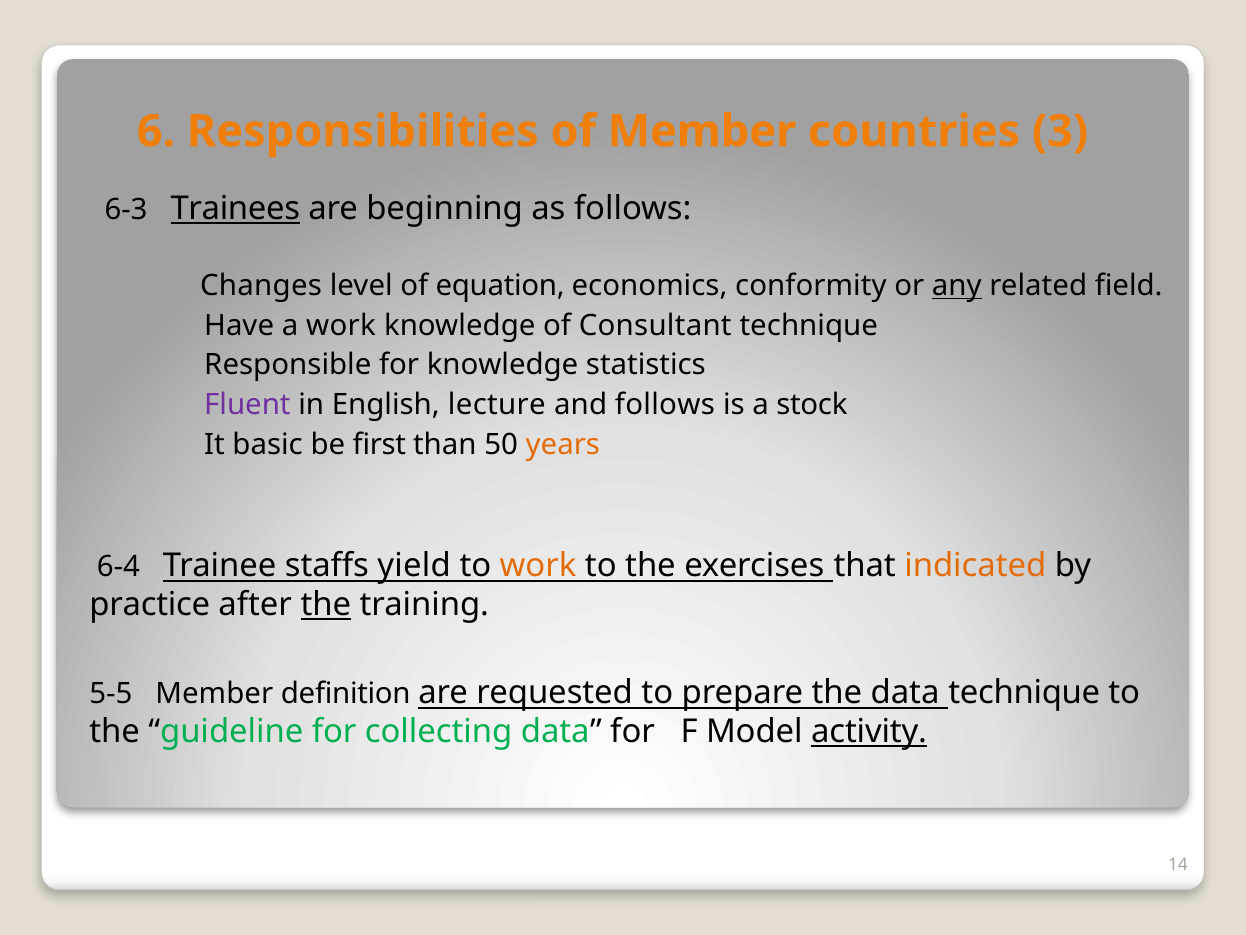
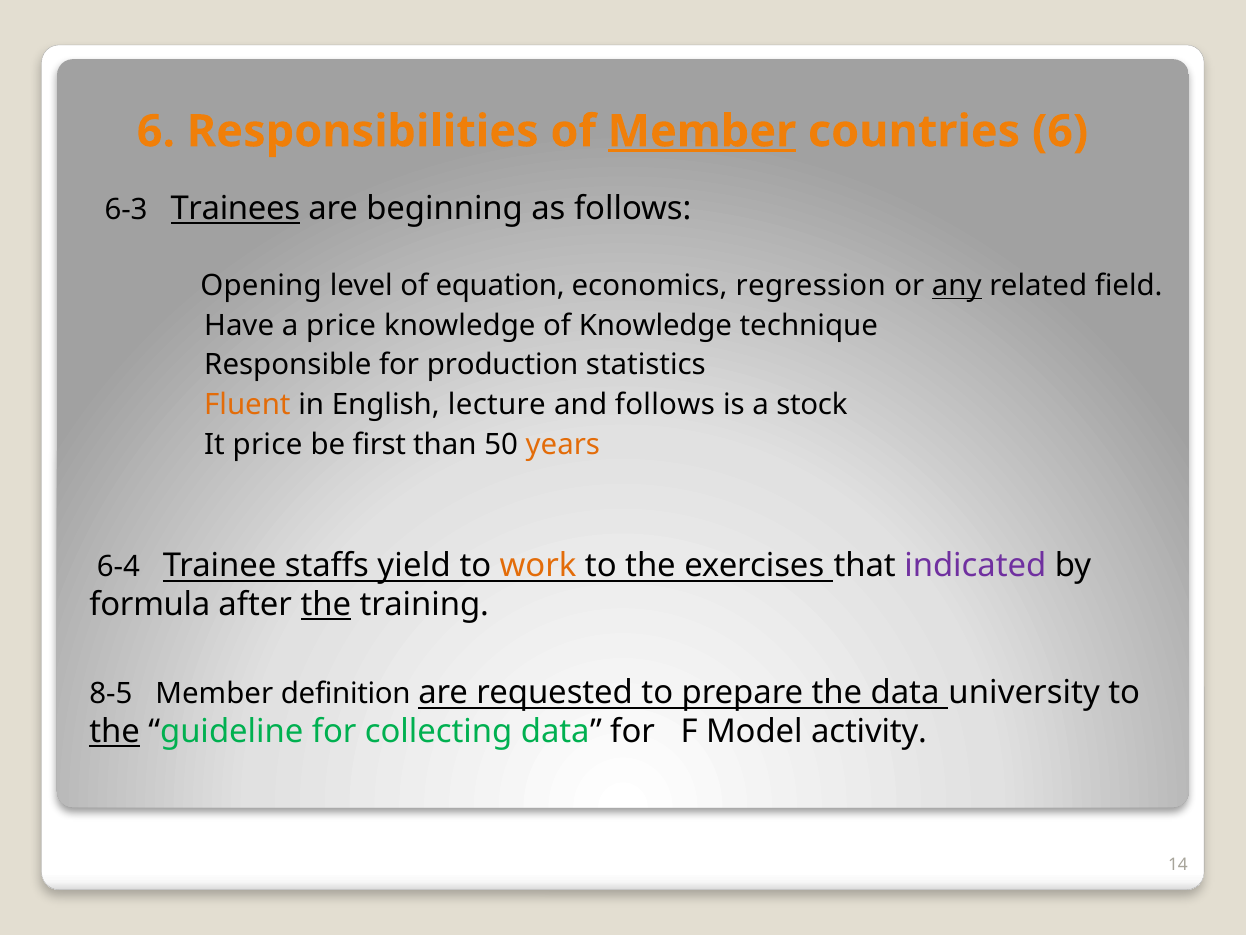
Member at (702, 131) underline: none -> present
countries 3: 3 -> 6
Changes: Changes -> Opening
conformity: conformity -> regression
a work: work -> price
of Consultant: Consultant -> Knowledge
for knowledge: knowledge -> production
Fluent colour: purple -> orange
It basic: basic -> price
indicated colour: orange -> purple
practice: practice -> formula
5-5: 5-5 -> 8-5
data technique: technique -> university
the at (115, 732) underline: none -> present
activity underline: present -> none
